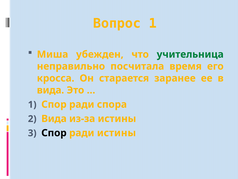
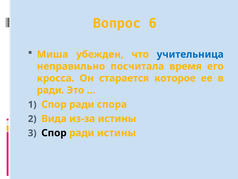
Вопрос 1: 1 -> 6
учительница colour: green -> blue
заранее: заранее -> которое
вида at (50, 90): вида -> ради
